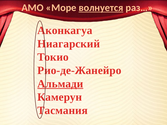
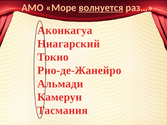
Альмади underline: present -> none
